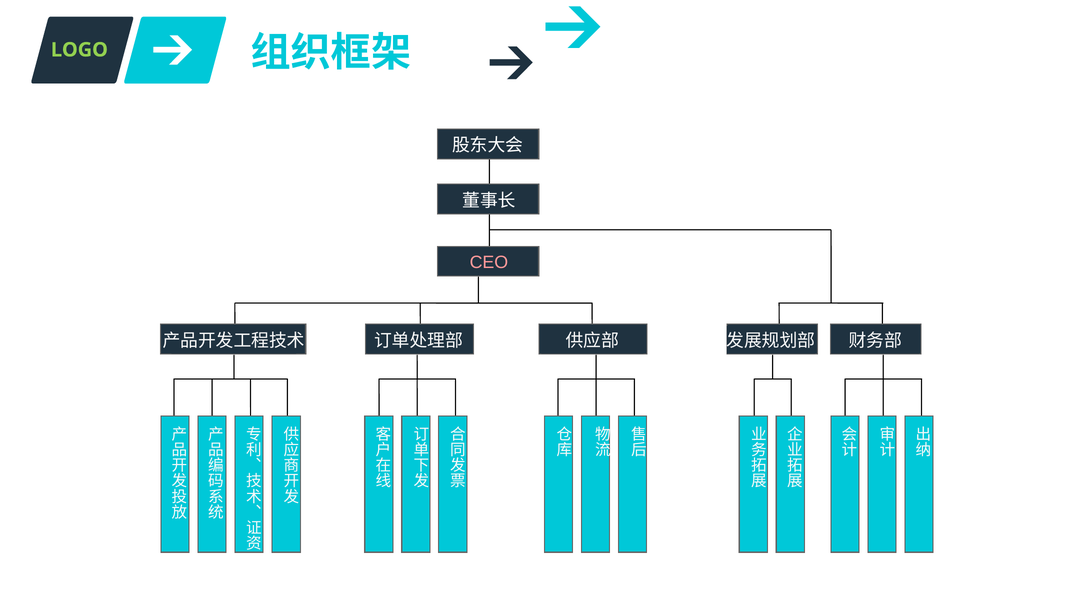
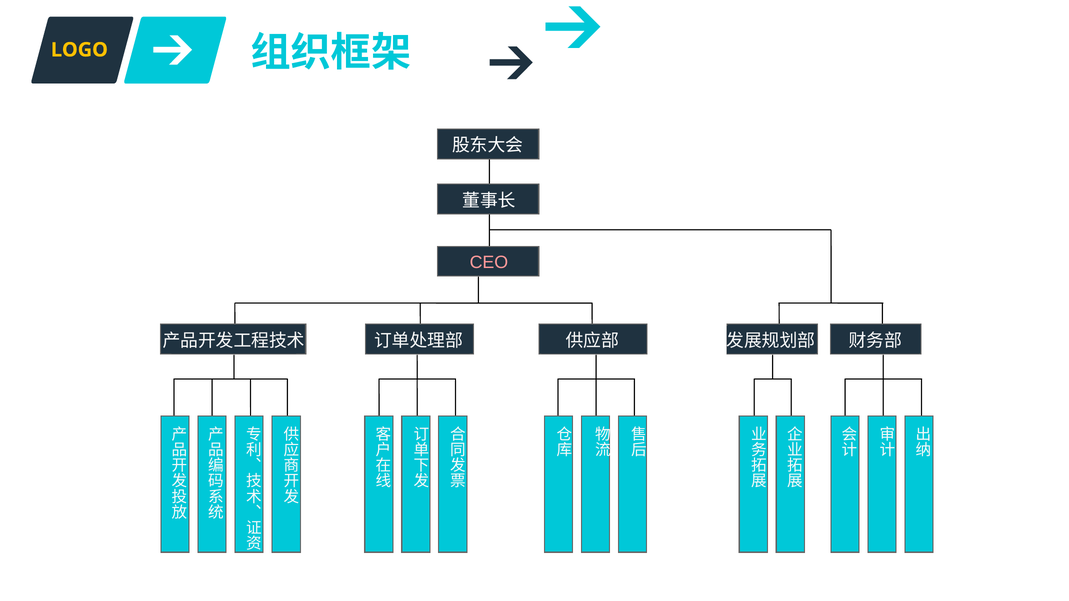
LOGO colour: light green -> yellow
